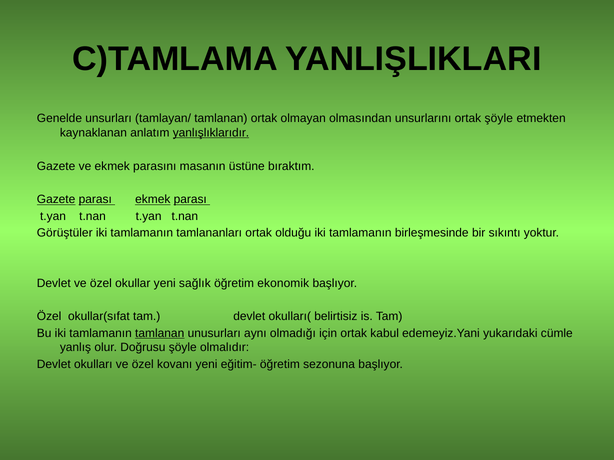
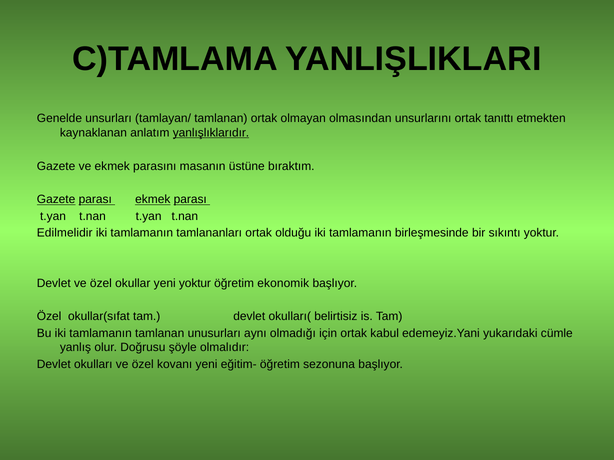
ortak şöyle: şöyle -> tanıttı
Görüştüler: Görüştüler -> Edilmelidir
yeni sağlık: sağlık -> yoktur
tamlanan at (160, 334) underline: present -> none
